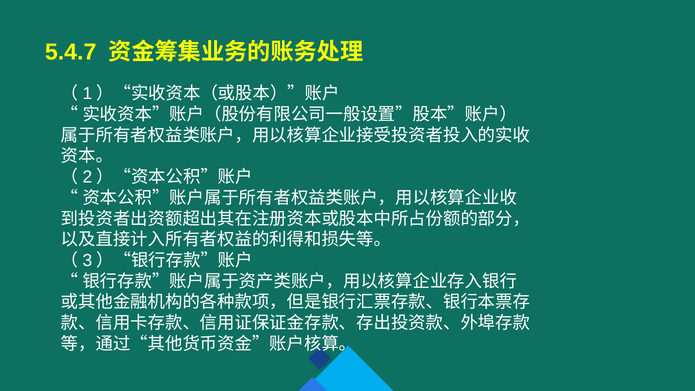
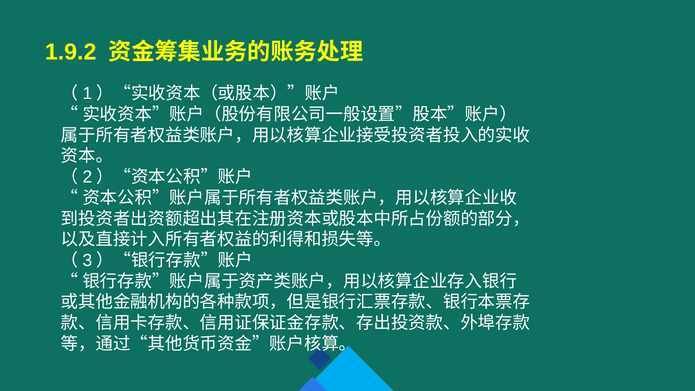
5.4.7: 5.4.7 -> 1.9.2
